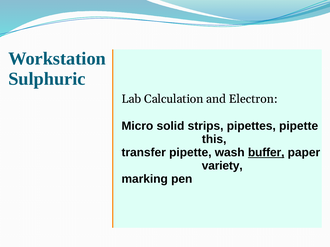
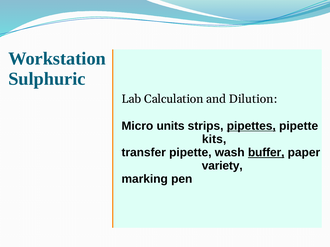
Electron: Electron -> Dilution
solid: solid -> units
pipettes underline: none -> present
this: this -> kits
